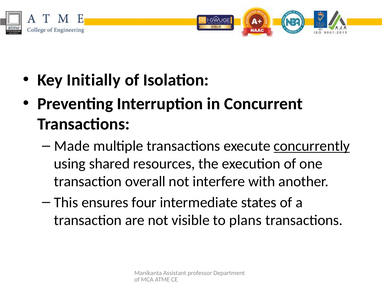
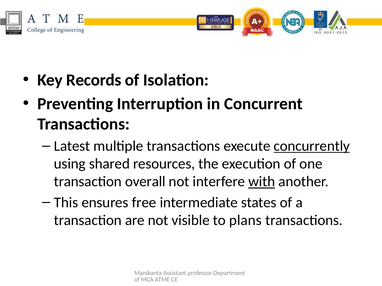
Initially: Initially -> Records
Made: Made -> Latest
with underline: none -> present
four: four -> free
